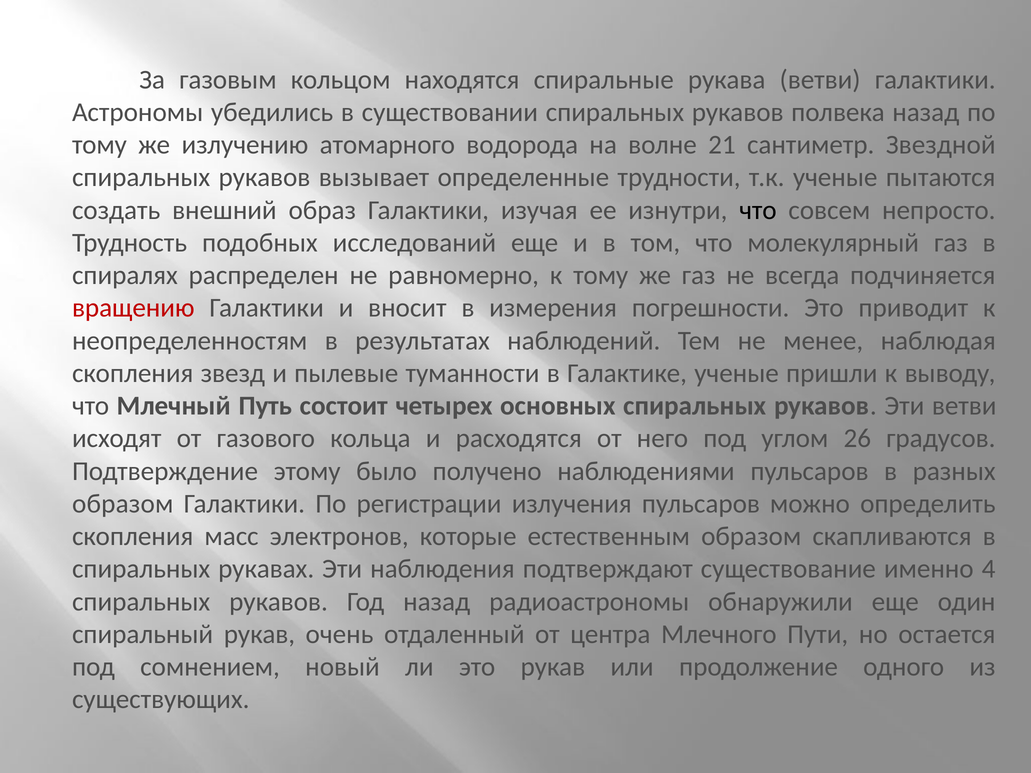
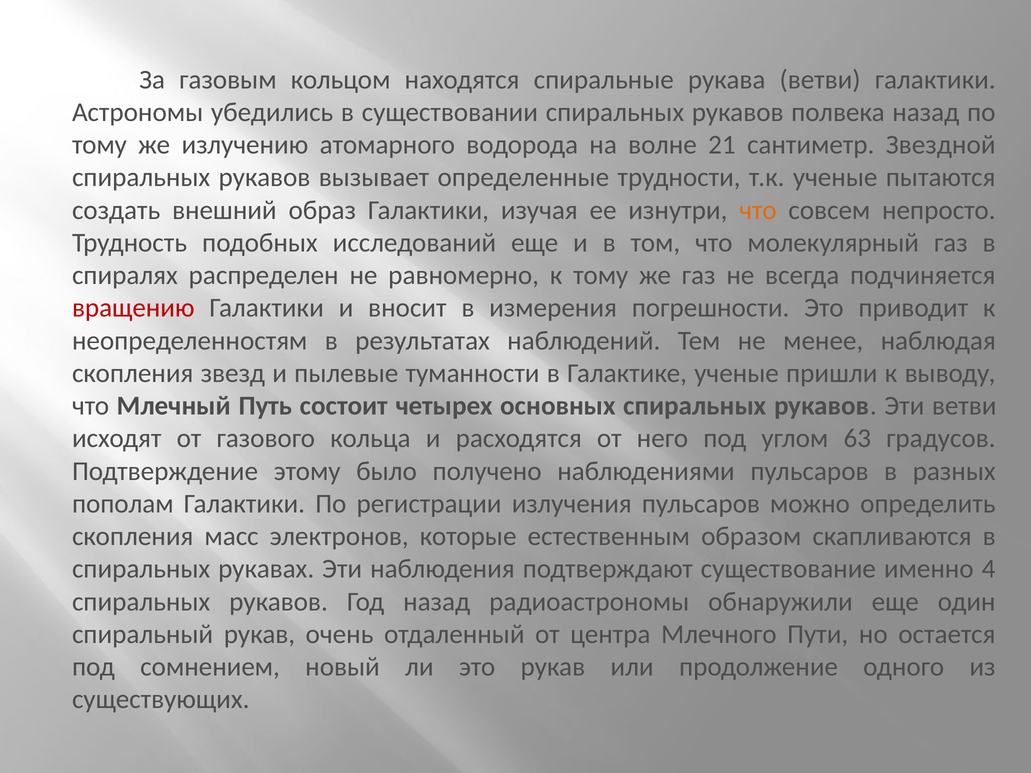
что at (758, 210) colour: black -> orange
26: 26 -> 63
образом at (123, 504): образом -> пополам
